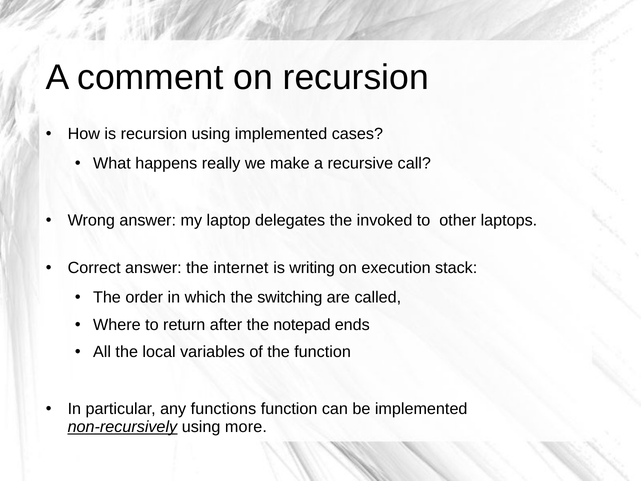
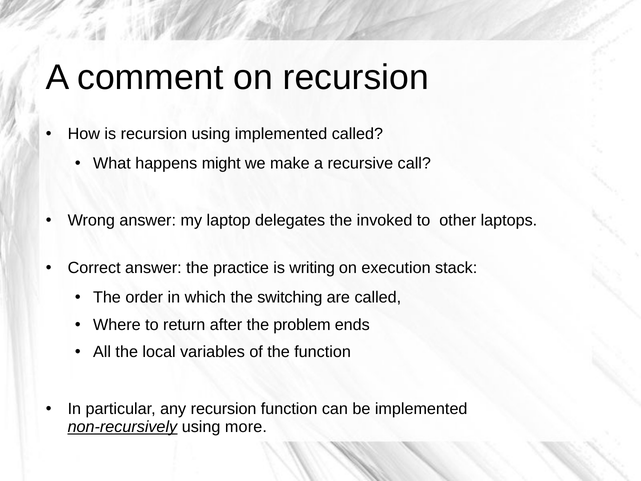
implemented cases: cases -> called
really: really -> might
internet: internet -> practice
notepad: notepad -> problem
any functions: functions -> recursion
